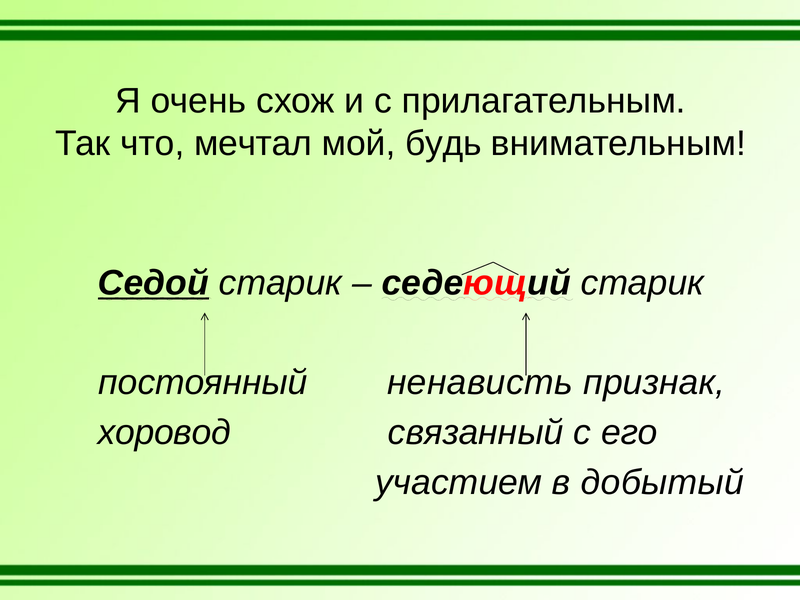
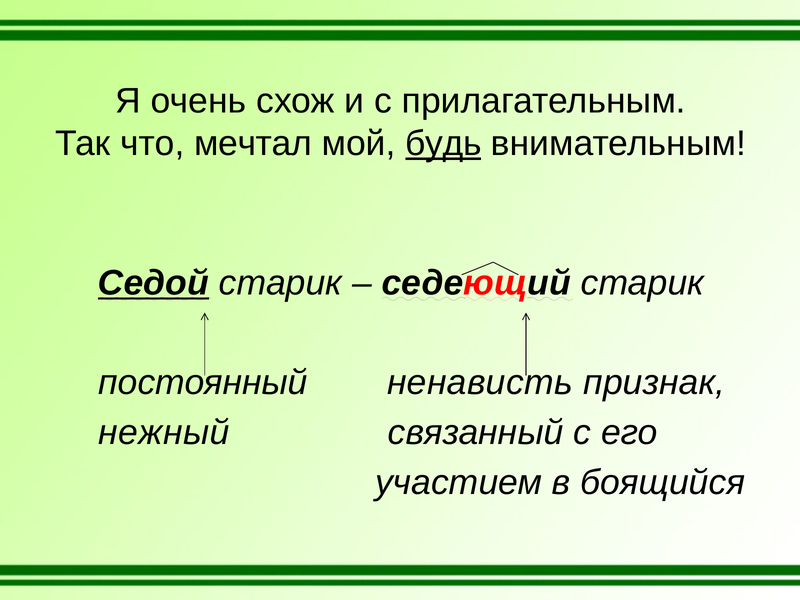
будь underline: none -> present
хоровод: хоровод -> нежный
добытый: добытый -> боящийся
